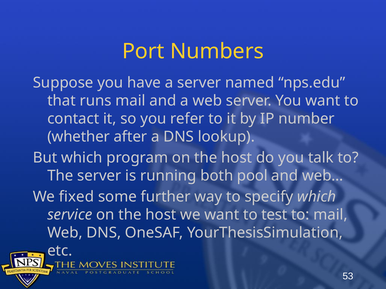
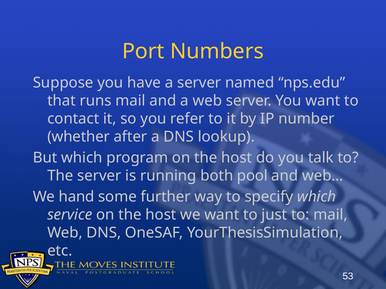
fixed: fixed -> hand
test: test -> just
